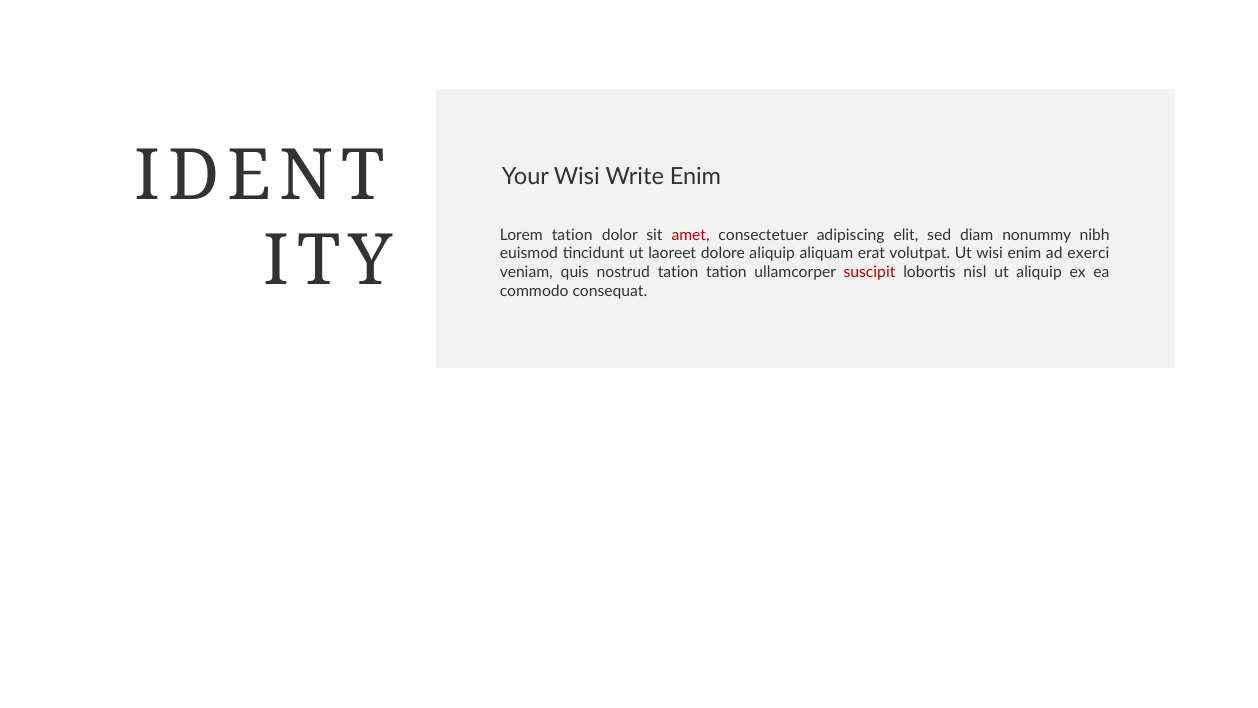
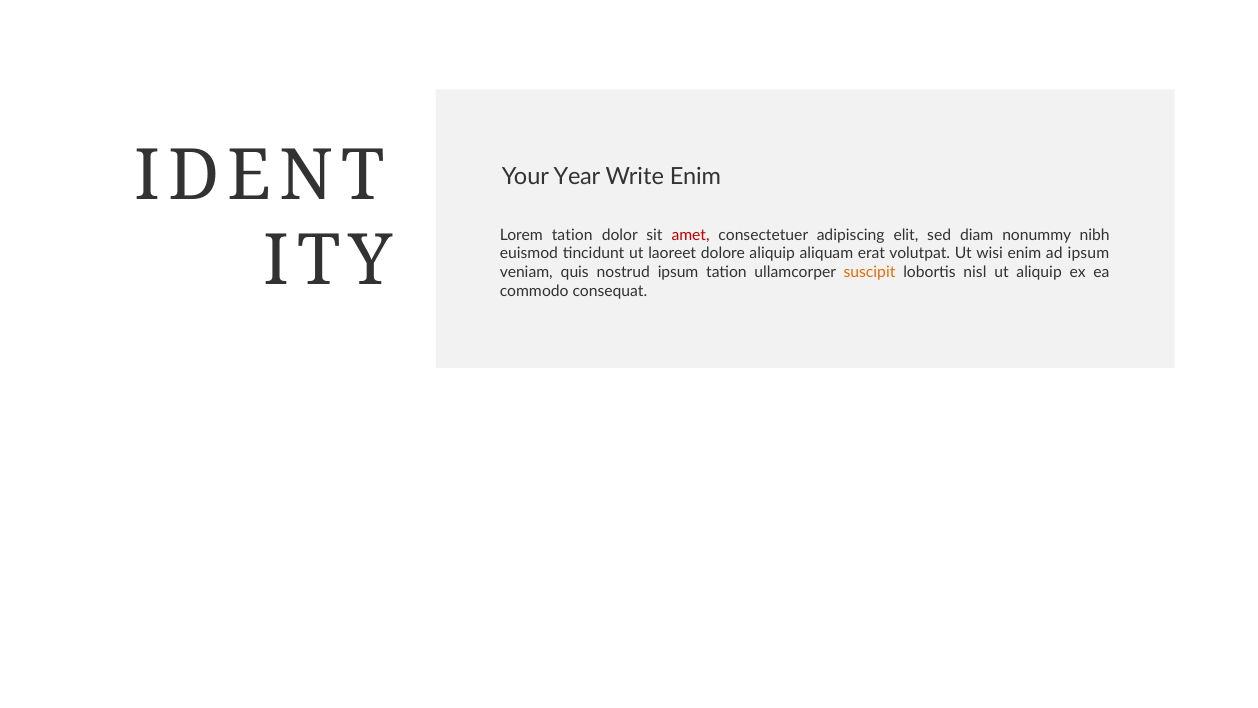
Your Wisi: Wisi -> Year
ad exerci: exerci -> ipsum
nostrud tation: tation -> ipsum
suscipit colour: red -> orange
